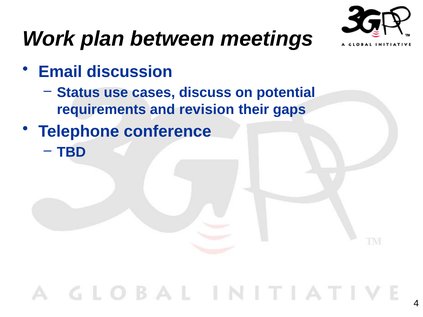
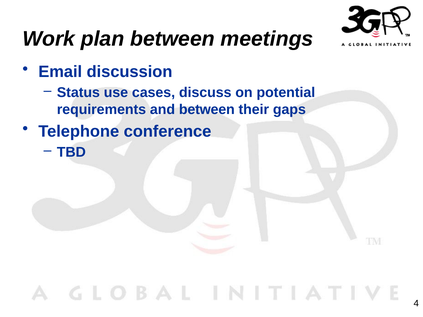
and revision: revision -> between
